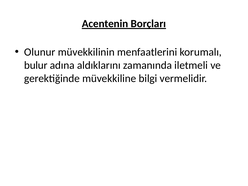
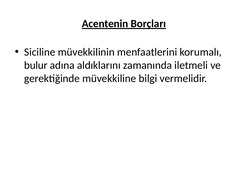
Olunur: Olunur -> Siciline
